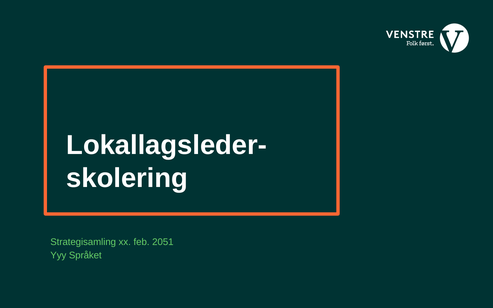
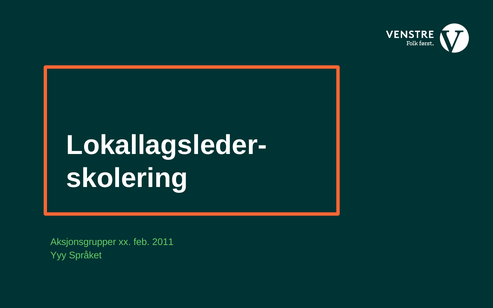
Strategisamling: Strategisamling -> Aksjonsgrupper
2051: 2051 -> 2011
